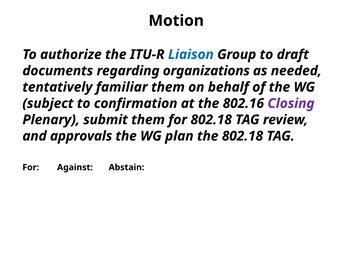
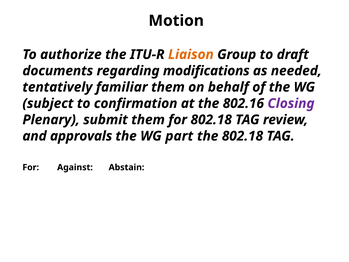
Liaison colour: blue -> orange
organizations: organizations -> modifications
plan: plan -> part
